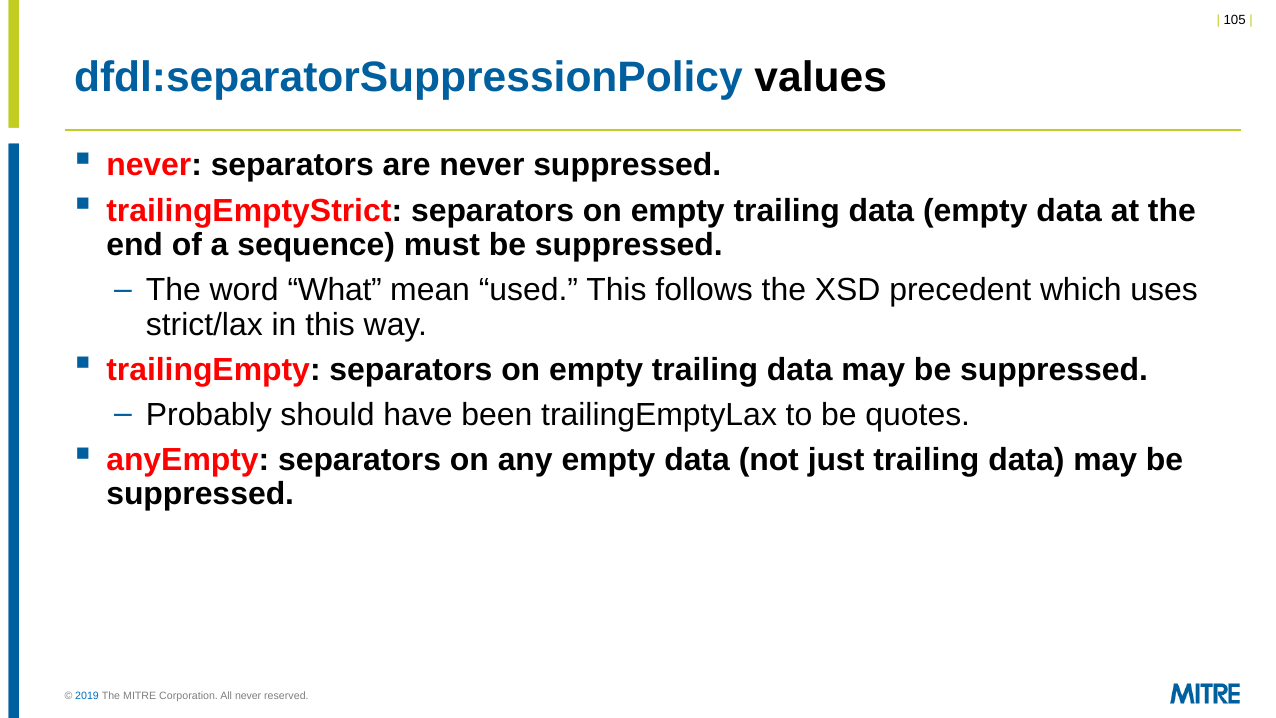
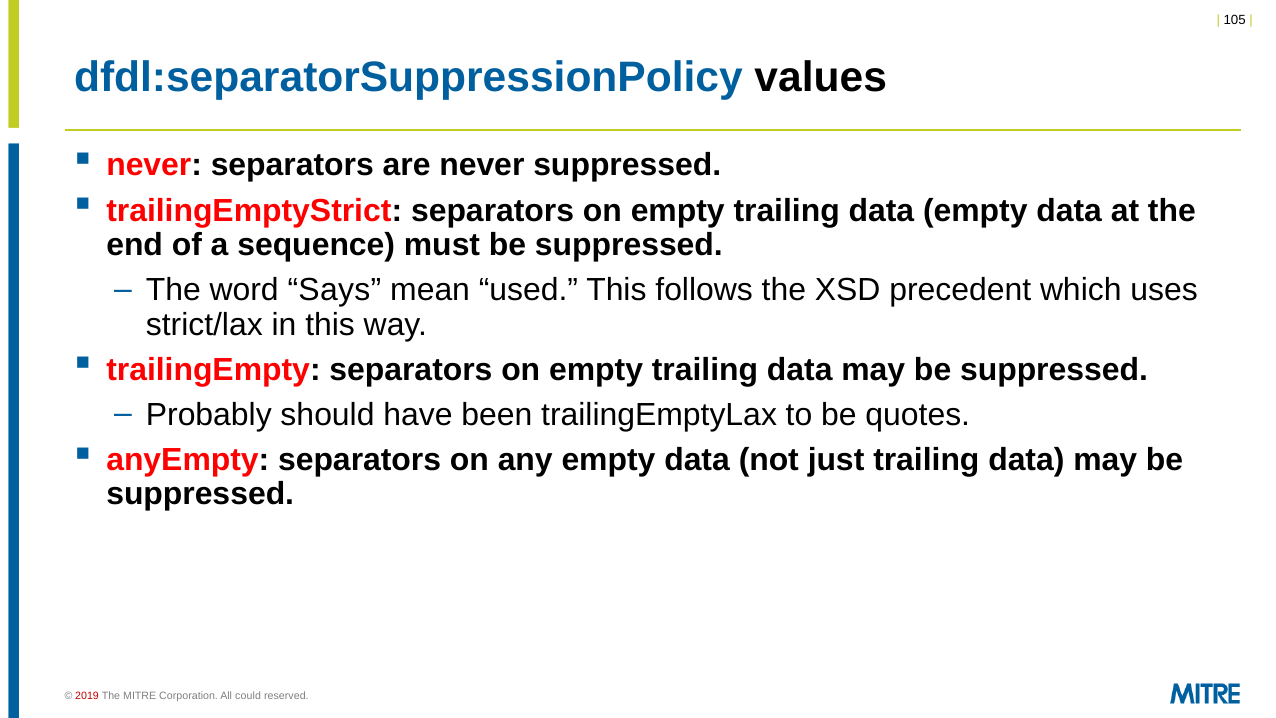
What: What -> Says
2019 colour: blue -> red
All never: never -> could
